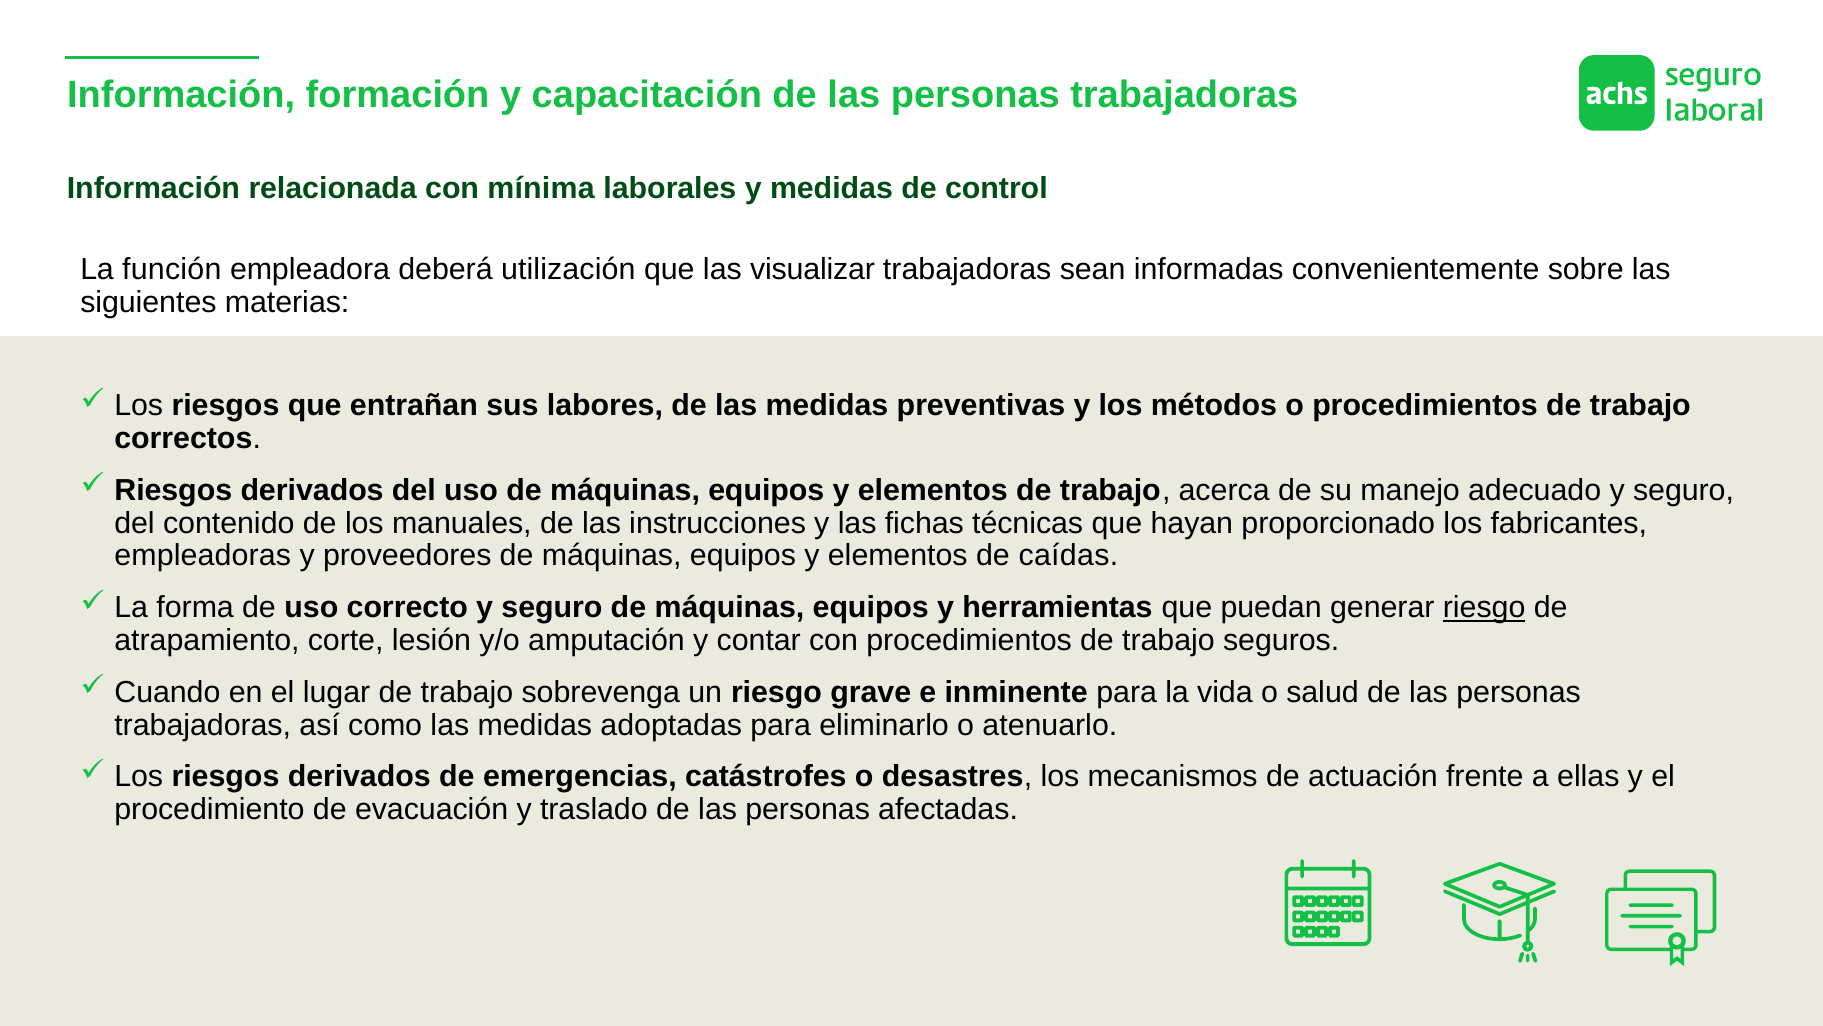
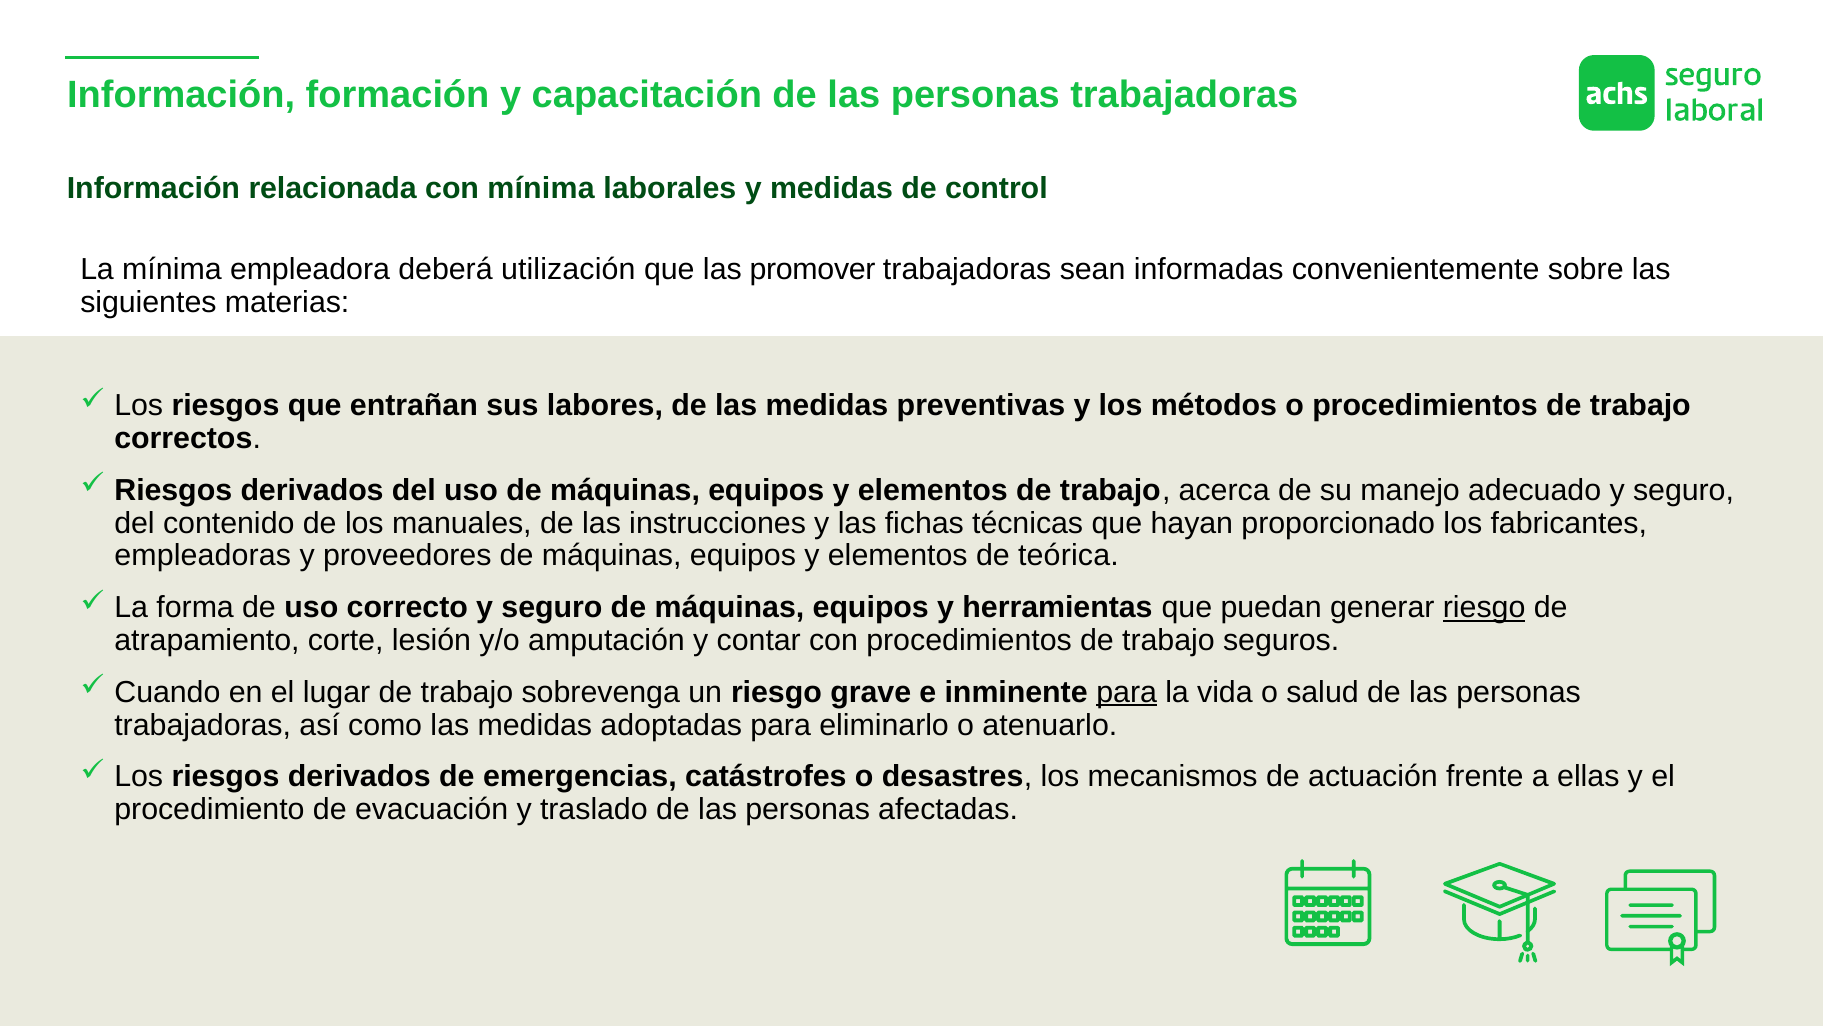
La función: función -> mínima
visualizar: visualizar -> promover
caídas: caídas -> teórica
para at (1127, 692) underline: none -> present
